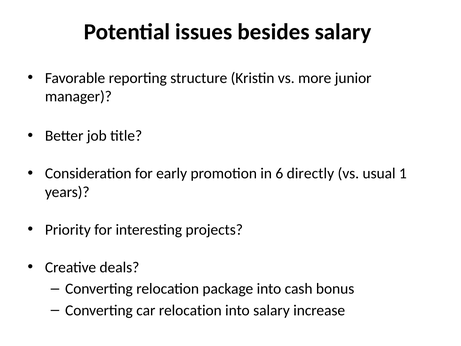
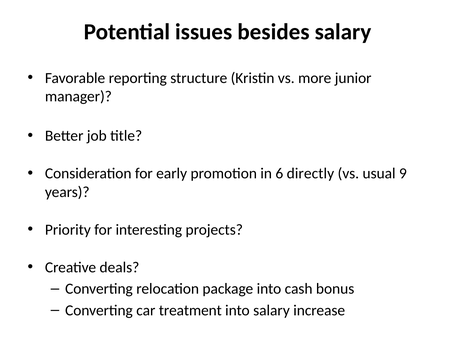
1: 1 -> 9
car relocation: relocation -> treatment
